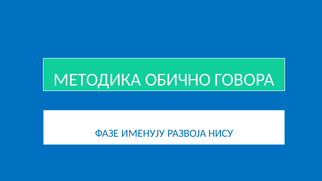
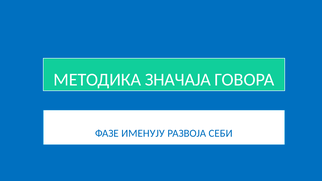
ОБИЧНО: ОБИЧНО -> ЗНАЧАЈА
НИСУ: НИСУ -> СЕБИ
